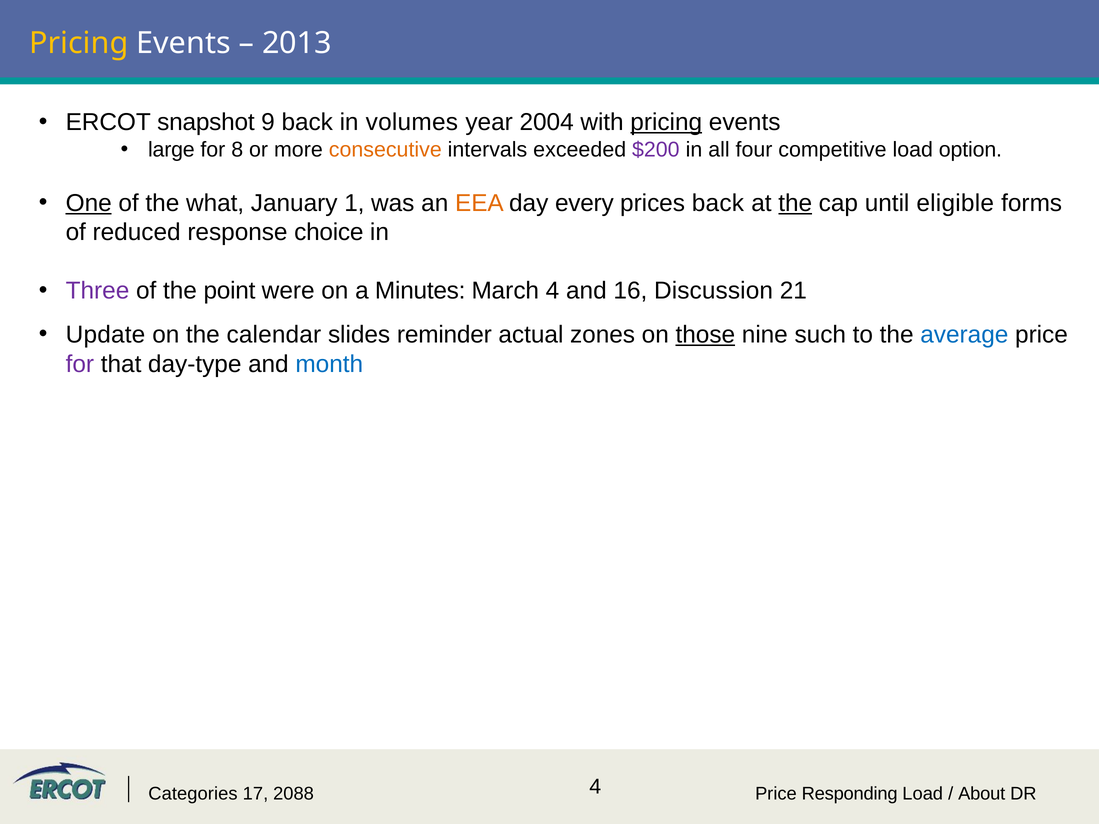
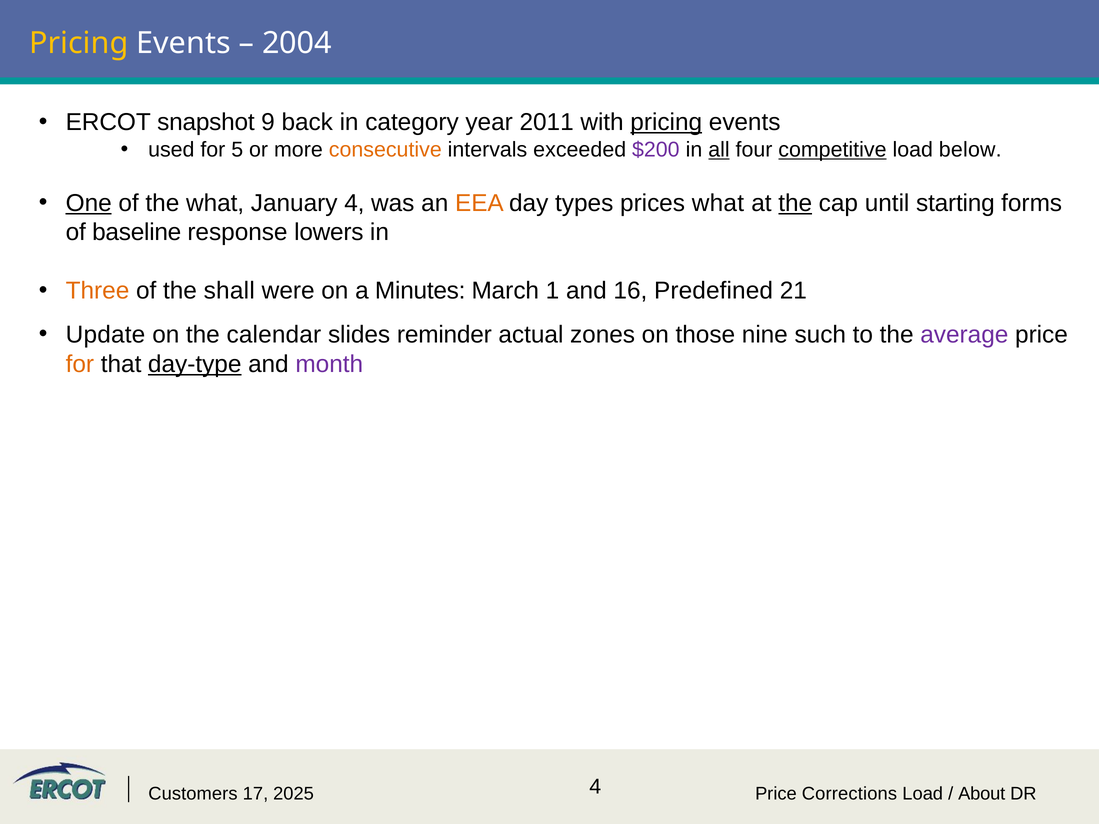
2013: 2013 -> 2004
volumes: volumes -> category
2004: 2004 -> 2011
large: large -> used
8: 8 -> 5
all underline: none -> present
competitive underline: none -> present
option: option -> below
January 1: 1 -> 4
every: every -> types
prices back: back -> what
eligible: eligible -> starting
reduced: reduced -> baseline
choice: choice -> lowers
Three colour: purple -> orange
point: point -> shall
March 4: 4 -> 1
Discussion: Discussion -> Predefined
those underline: present -> none
average colour: blue -> purple
for at (80, 364) colour: purple -> orange
day-type underline: none -> present
month colour: blue -> purple
Categories: Categories -> Customers
2088: 2088 -> 2025
Responding: Responding -> Corrections
